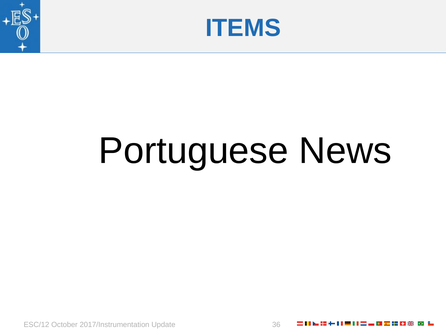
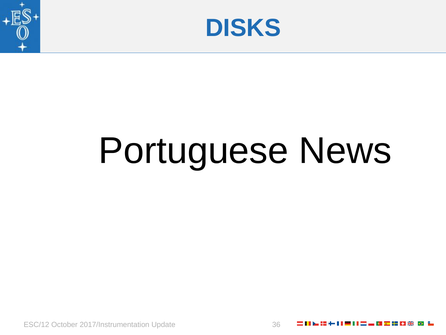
ITEMS: ITEMS -> DISKS
